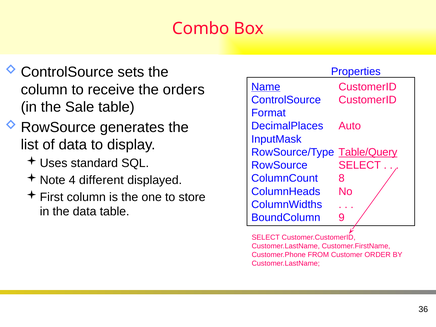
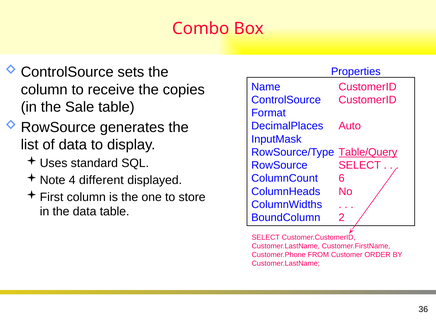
Name underline: present -> none
orders: orders -> copies
8: 8 -> 6
9: 9 -> 2
